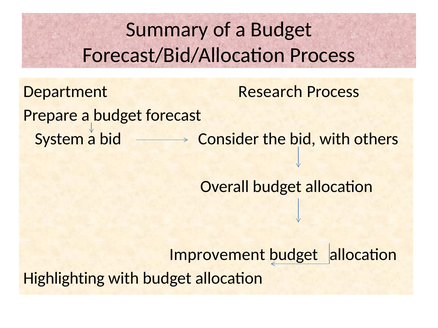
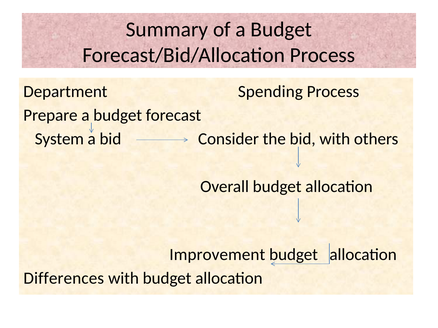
Research: Research -> Spending
Highlighting: Highlighting -> Differences
